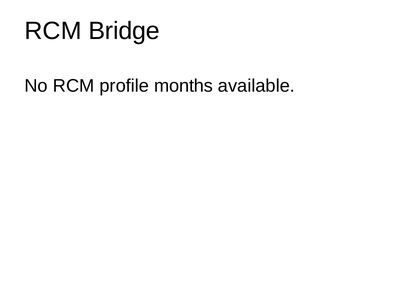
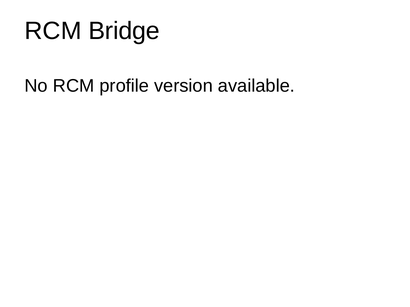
months: months -> version
